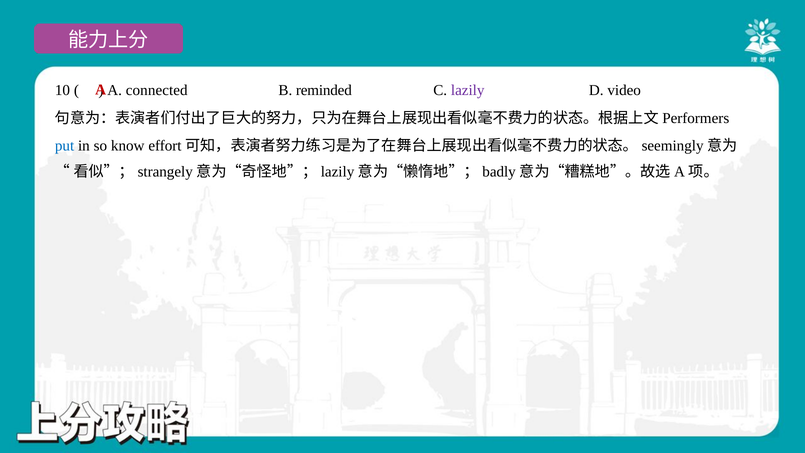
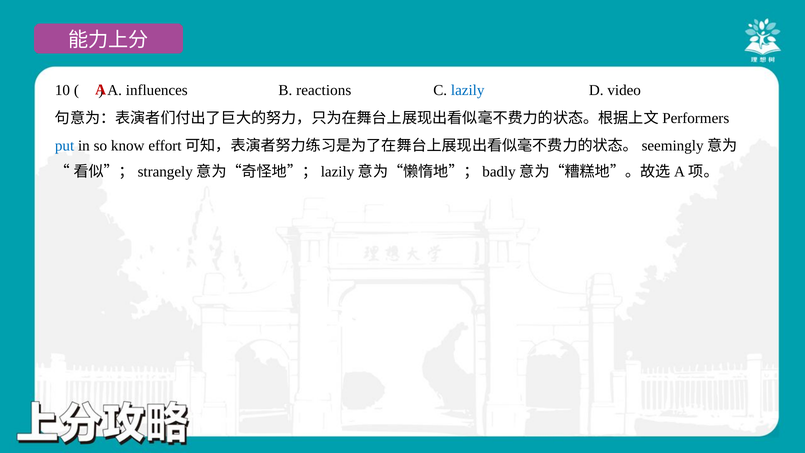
connected: connected -> influences
reminded: reminded -> reactions
lazily colour: purple -> blue
